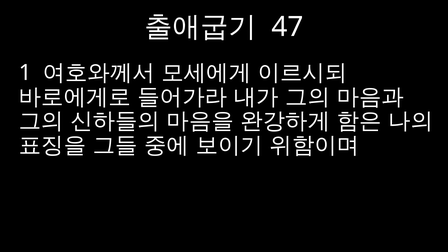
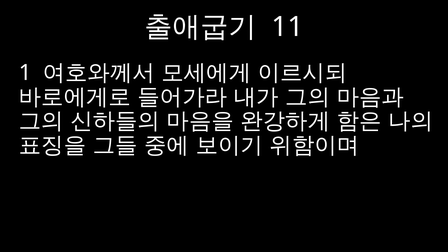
47: 47 -> 11
